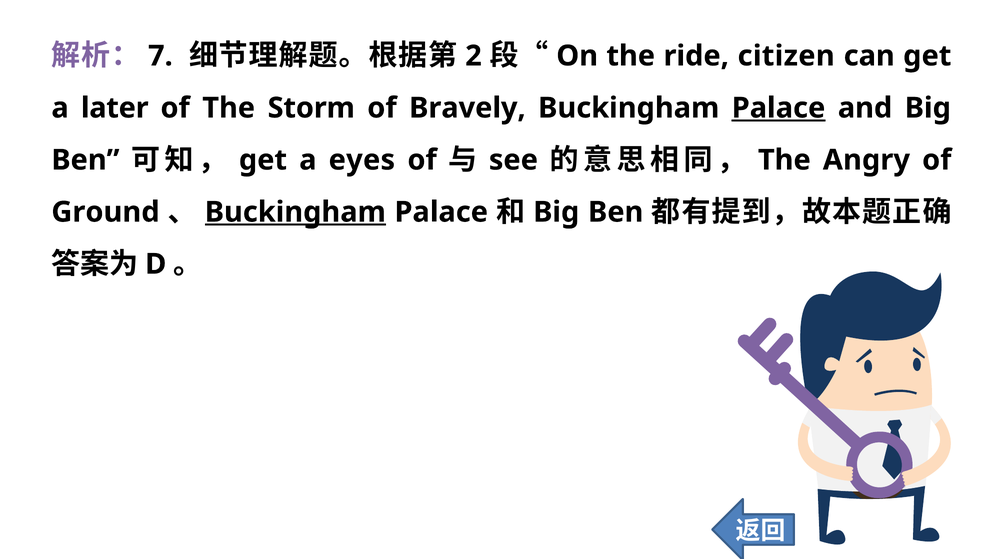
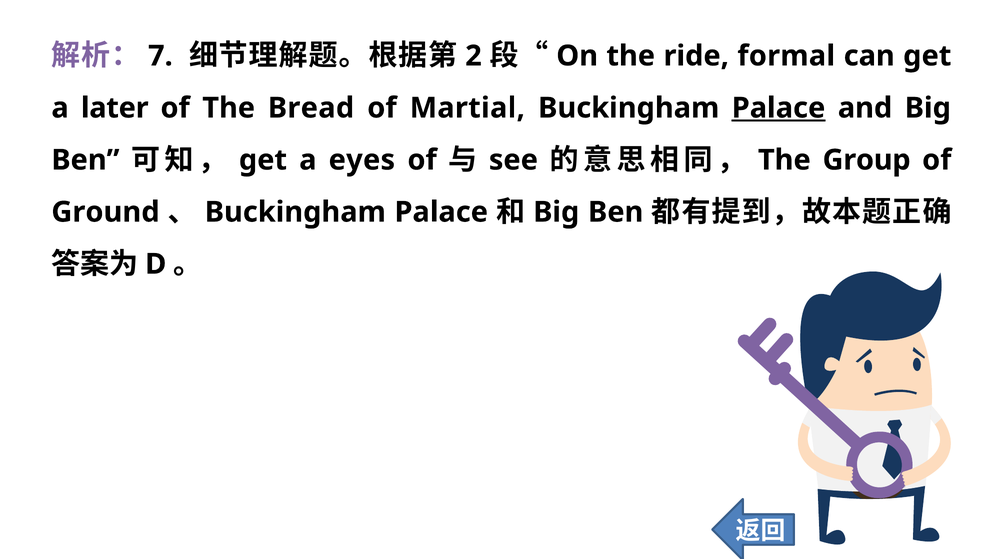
citizen: citizen -> formal
Storm: Storm -> Bread
Bravely: Bravely -> Martial
Angry: Angry -> Group
Buckingham at (295, 212) underline: present -> none
